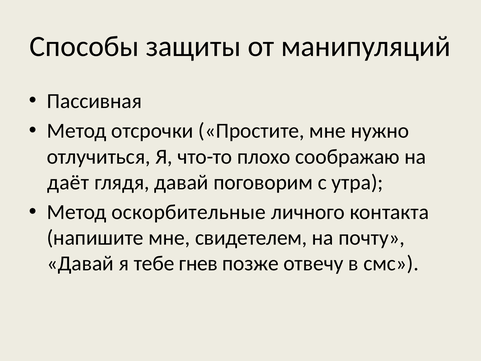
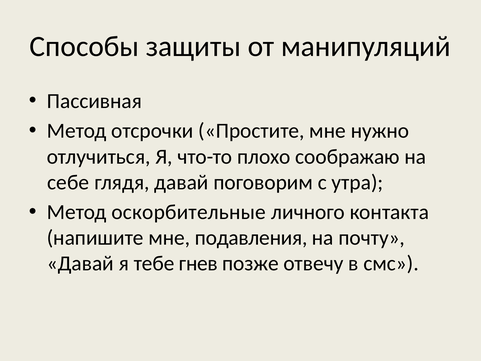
даёт: даёт -> себе
свидетелем: свидетелем -> подавления
